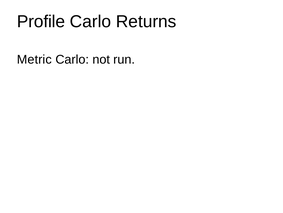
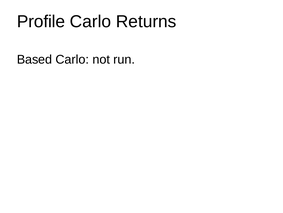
Metric: Metric -> Based
